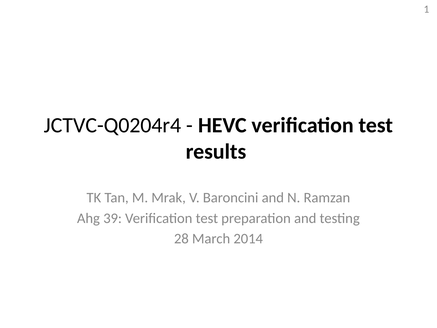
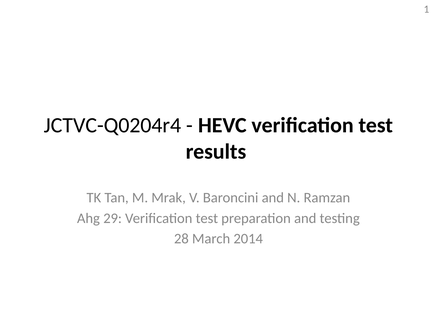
39: 39 -> 29
